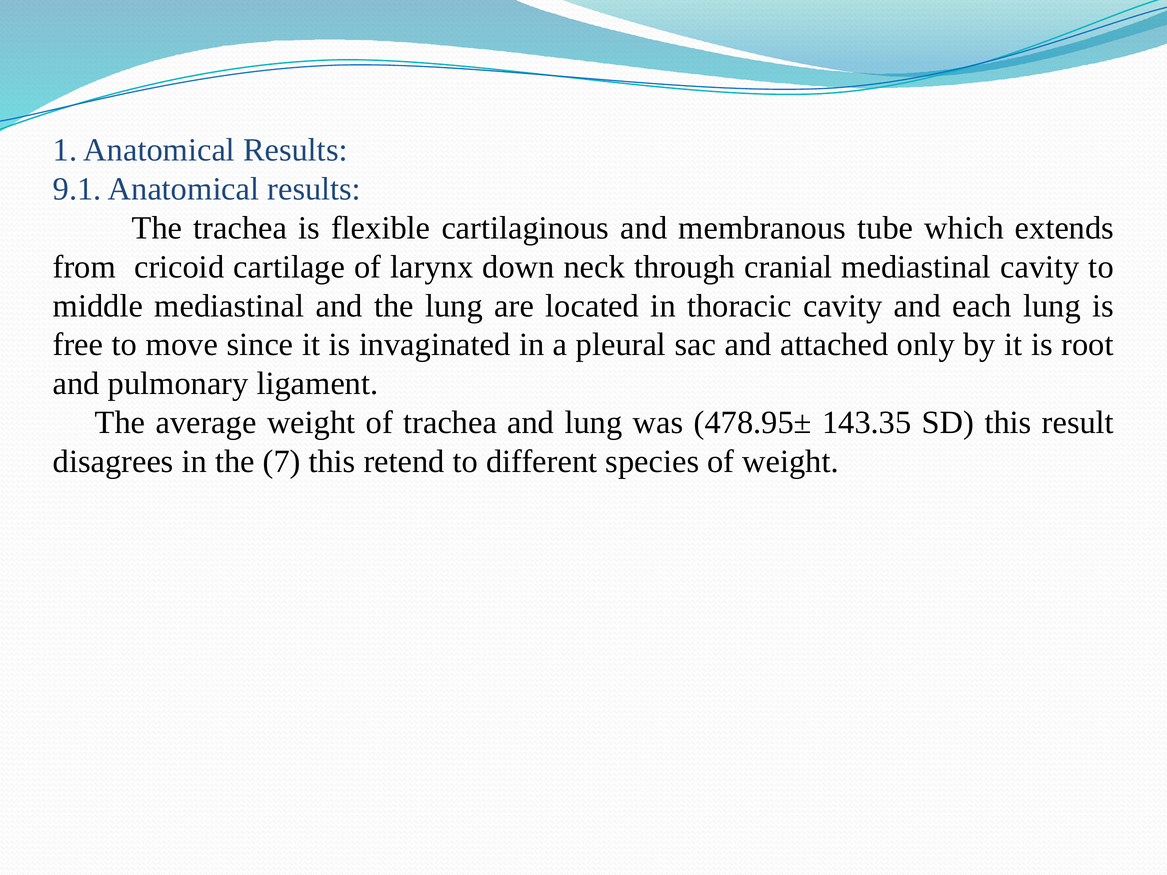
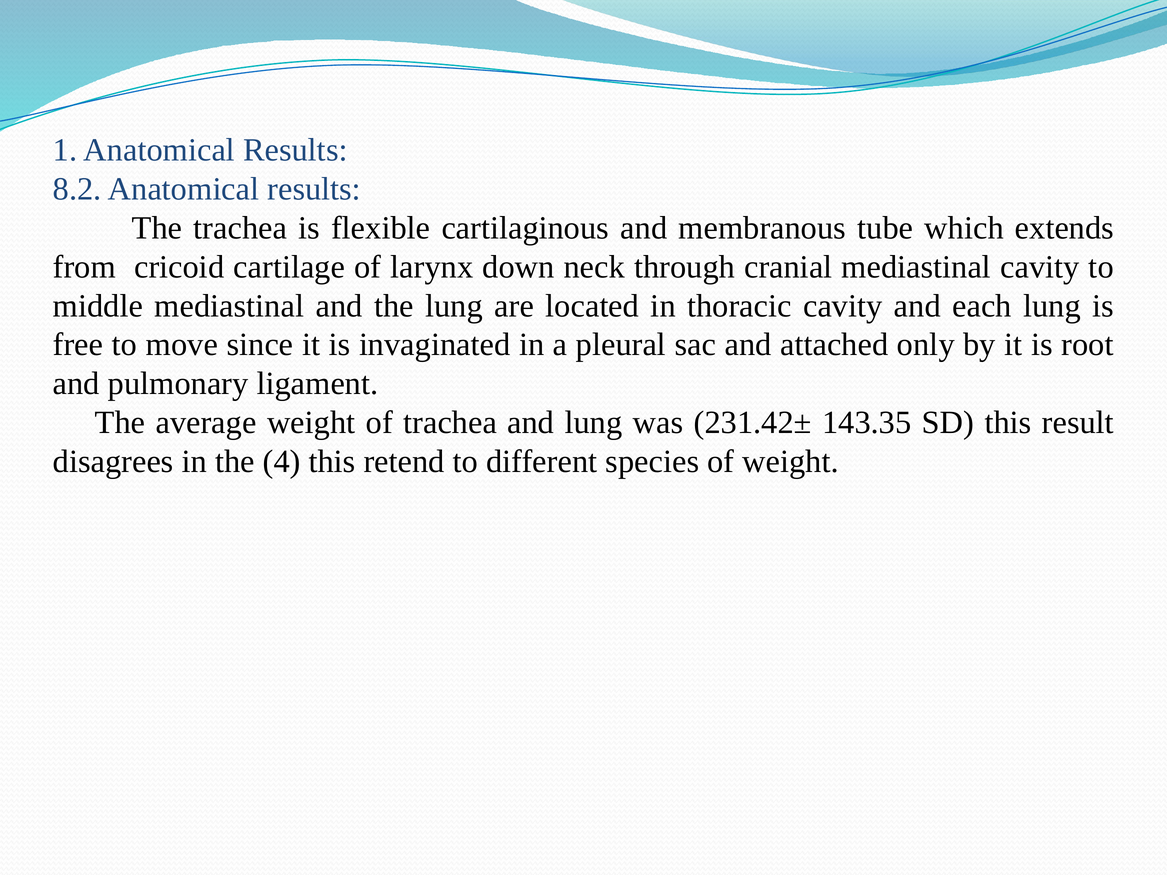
9.1: 9.1 -> 8.2
478.95±: 478.95± -> 231.42±
7: 7 -> 4
